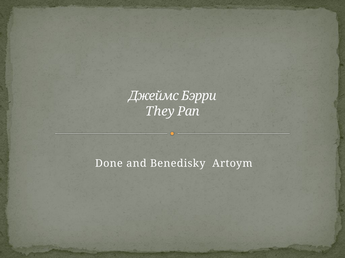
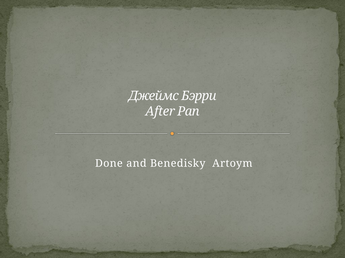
They: They -> After
